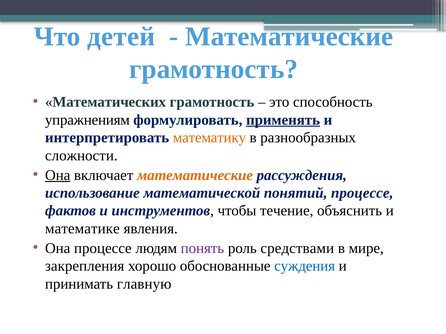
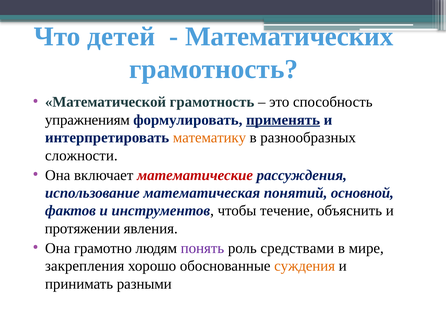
Математические at (289, 37): Математические -> Математических
Математических: Математических -> Математической
Она at (58, 175) underline: present -> none
математические at (195, 175) colour: orange -> red
математической: математической -> математическая
понятий процессе: процессе -> основной
математике: математике -> протяжении
Она процессе: процессе -> грамотно
суждения colour: blue -> orange
главную: главную -> разными
